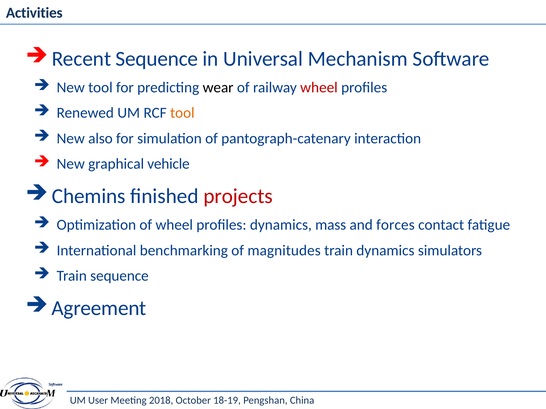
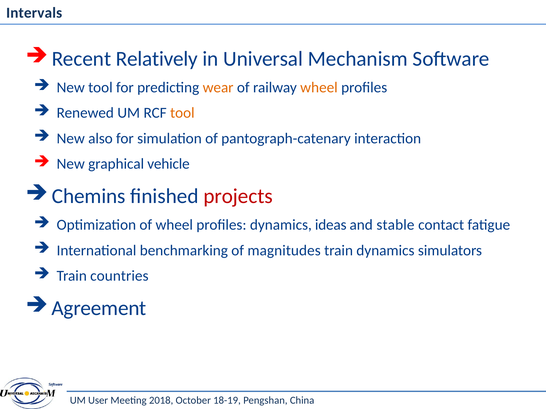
Activities: Activities -> Intervals
Recent Sequence: Sequence -> Relatively
wear colour: black -> orange
wheel at (319, 88) colour: red -> orange
mass: mass -> ideas
forces: forces -> stable
Train sequence: sequence -> countries
